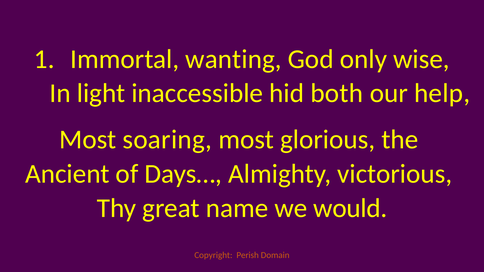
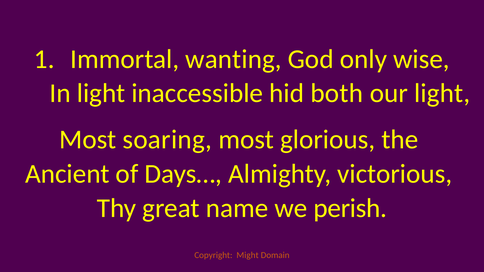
our help: help -> light
would: would -> perish
Perish: Perish -> Might
